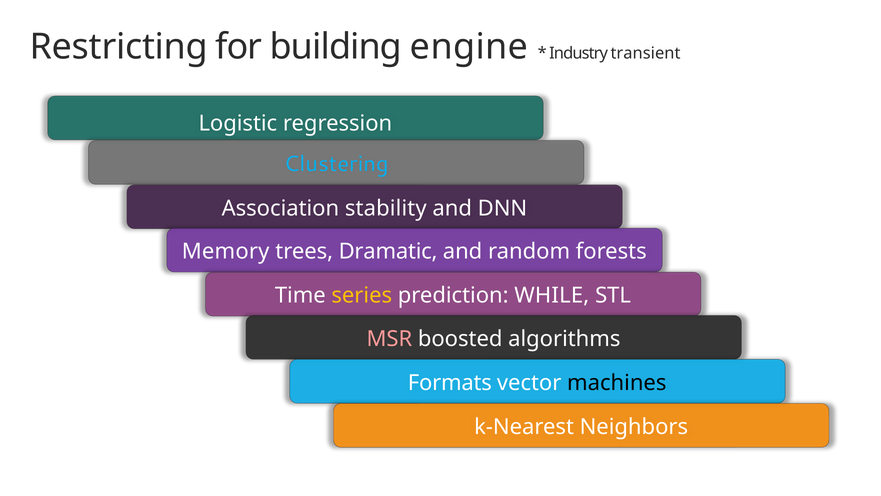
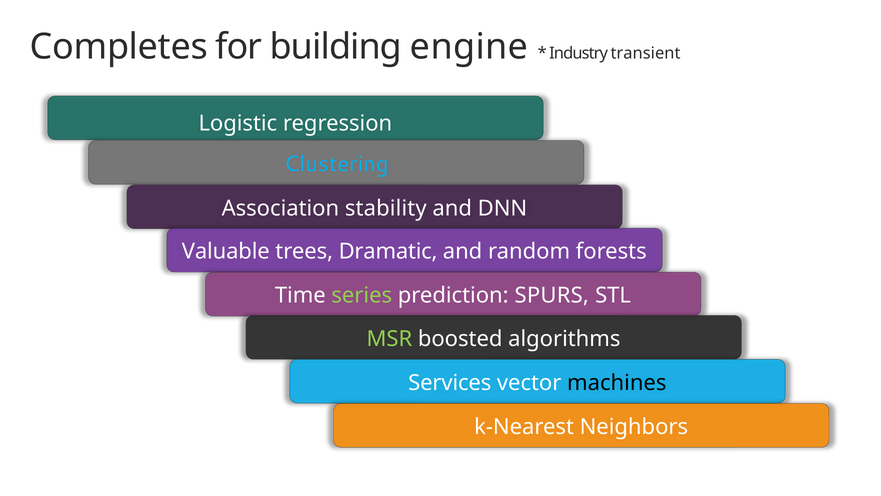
Restricting: Restricting -> Completes
Memory: Memory -> Valuable
series colour: yellow -> light green
WHILE: WHILE -> SPURS
MSR colour: pink -> light green
Formats: Formats -> Services
